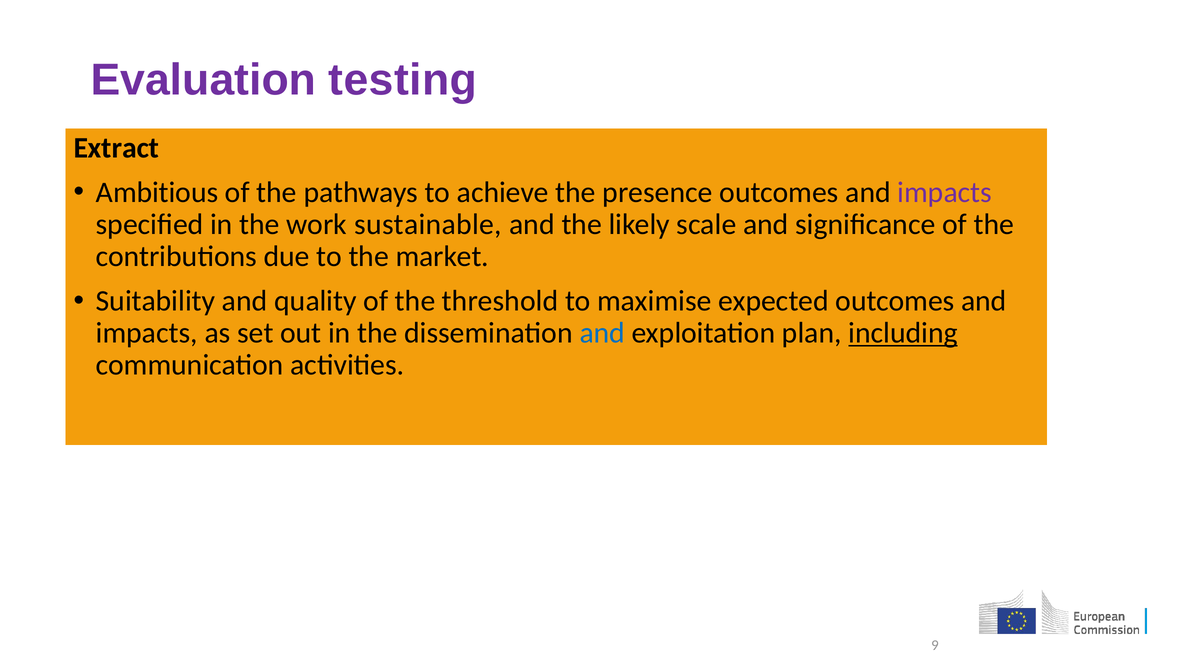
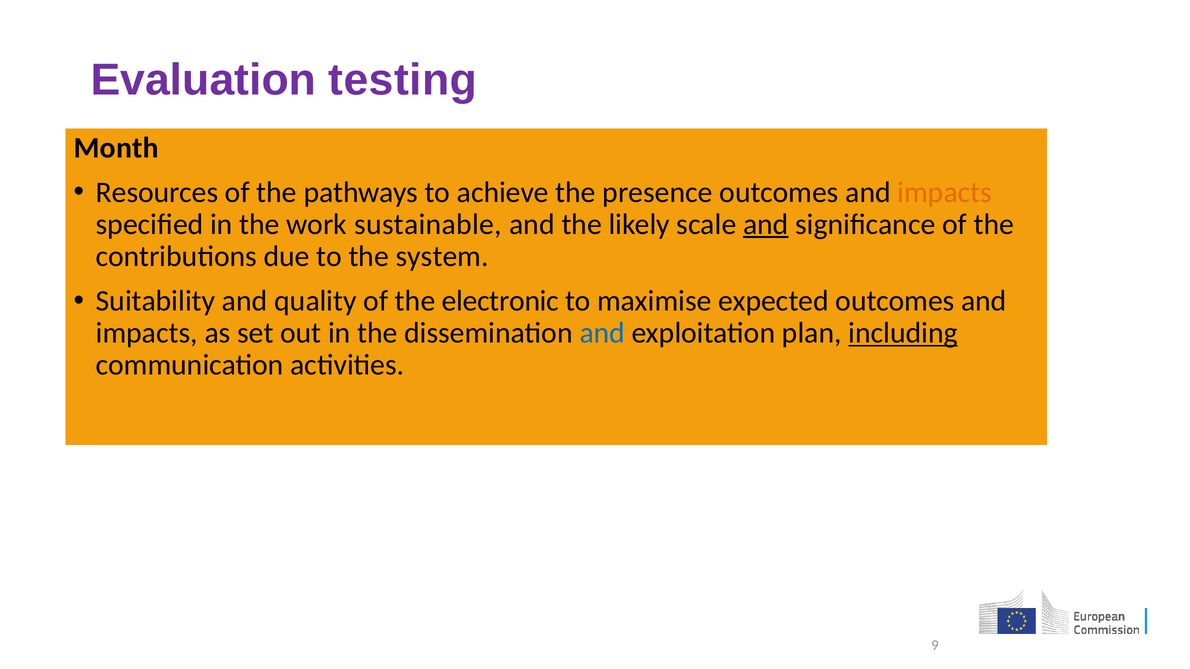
Extract: Extract -> Month
Ambitious: Ambitious -> Resources
impacts at (945, 192) colour: purple -> orange
and at (766, 224) underline: none -> present
market: market -> system
threshold: threshold -> electronic
